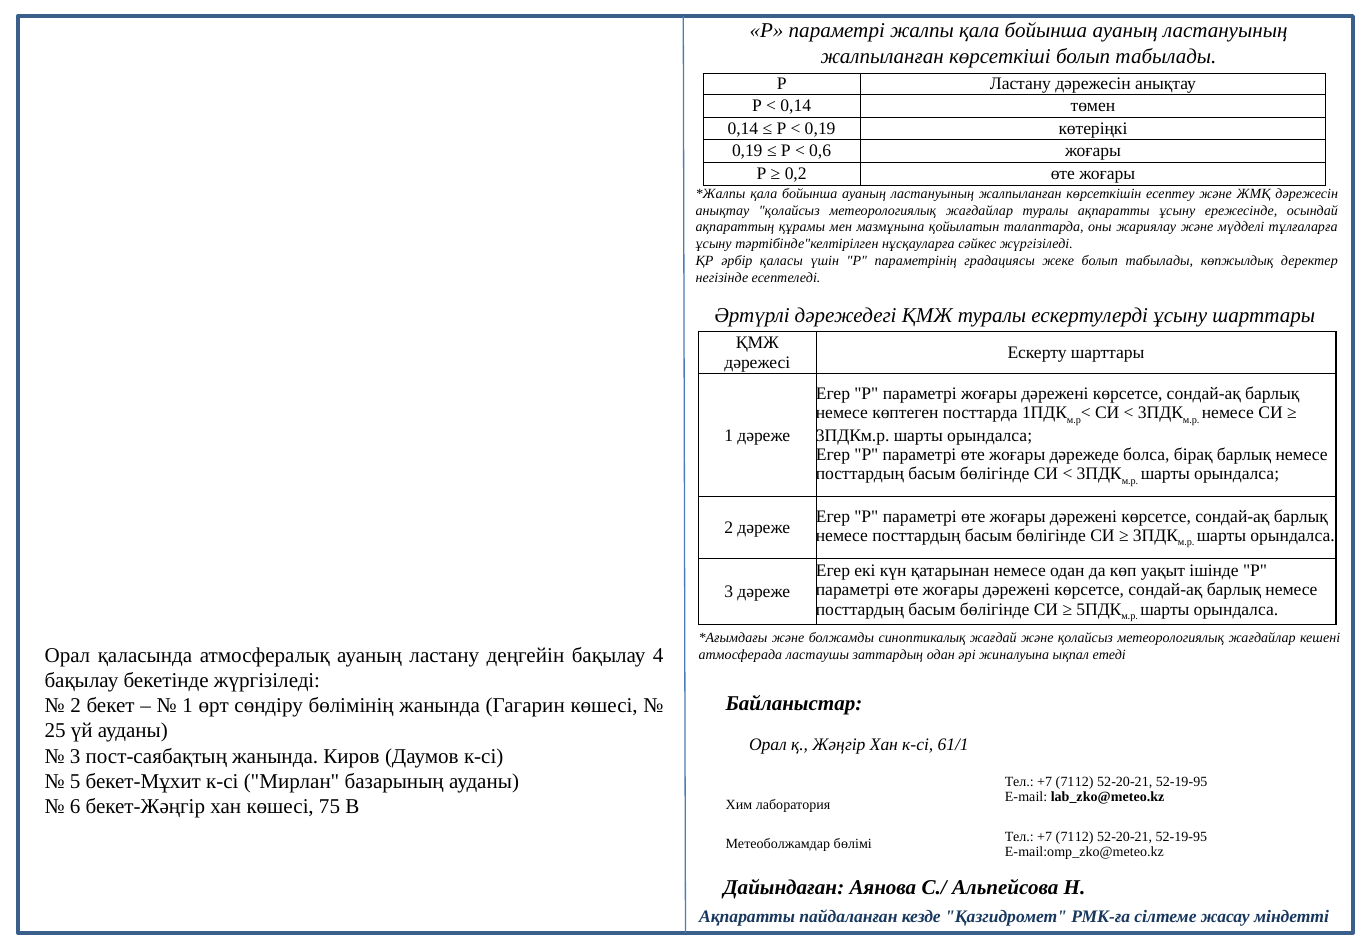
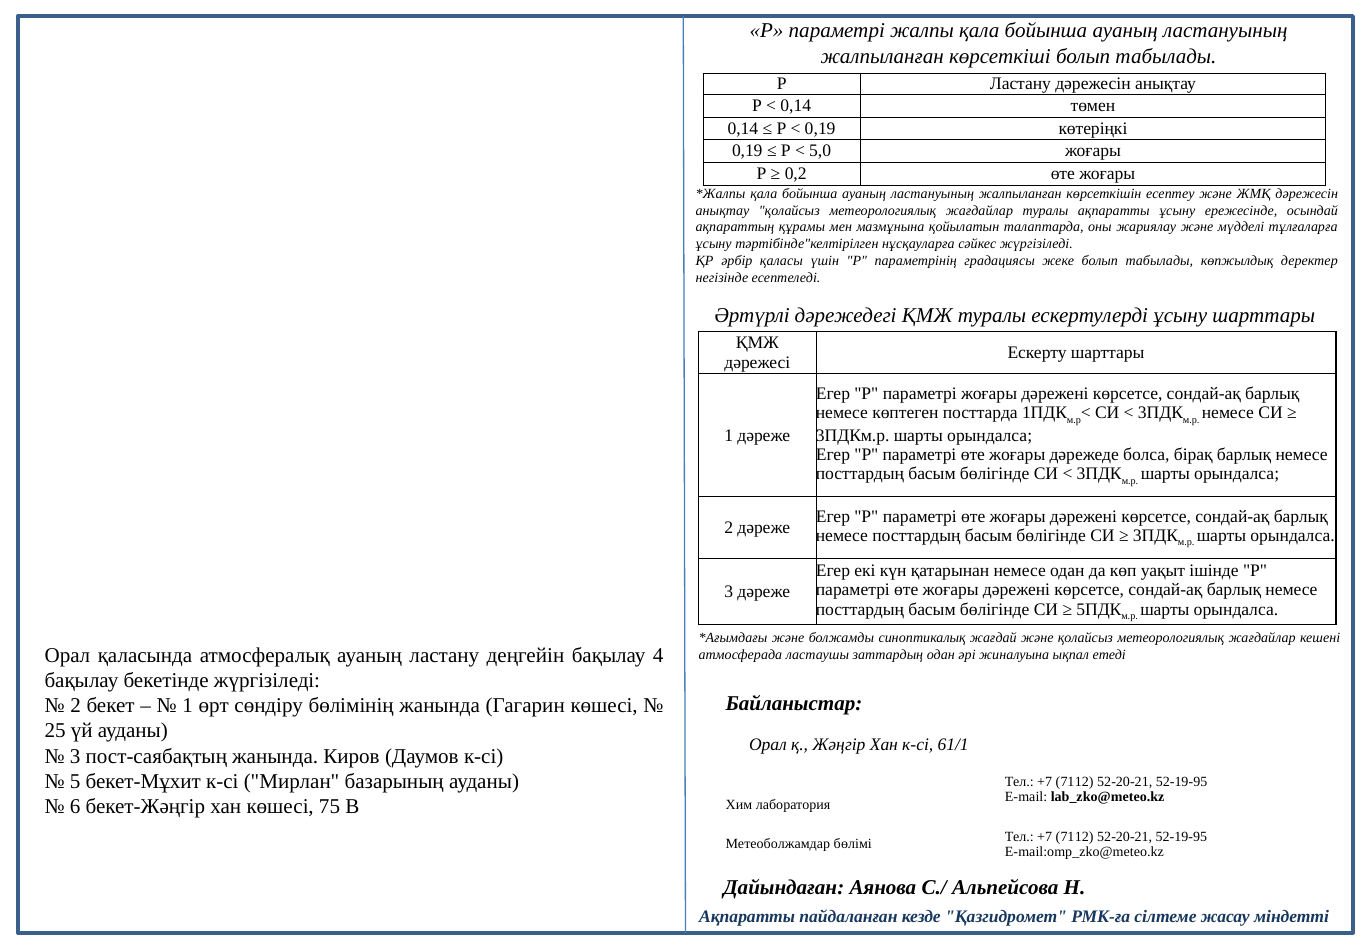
0,6: 0,6 -> 5,0
